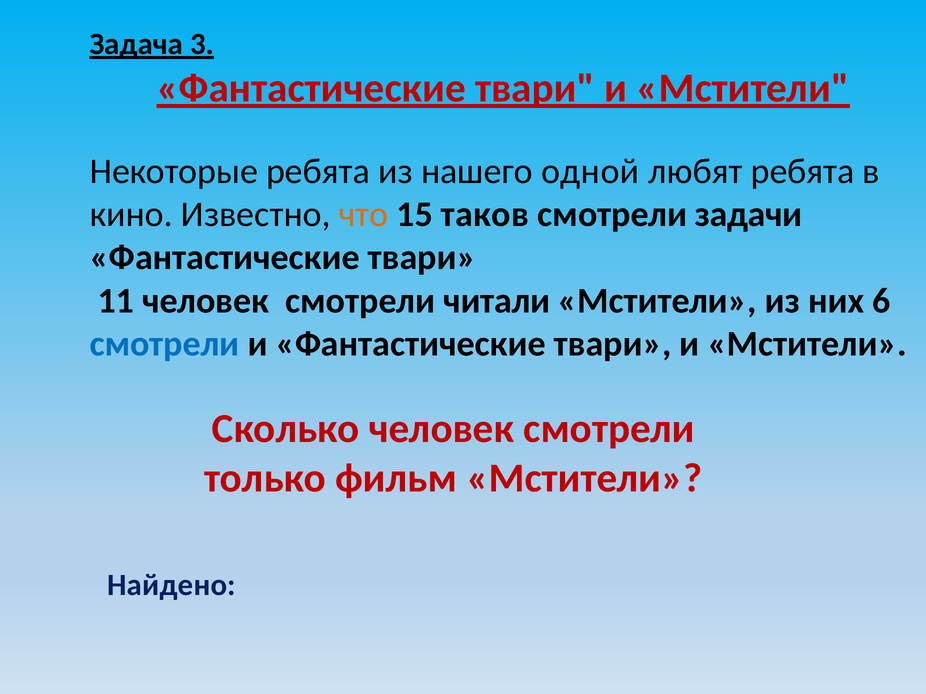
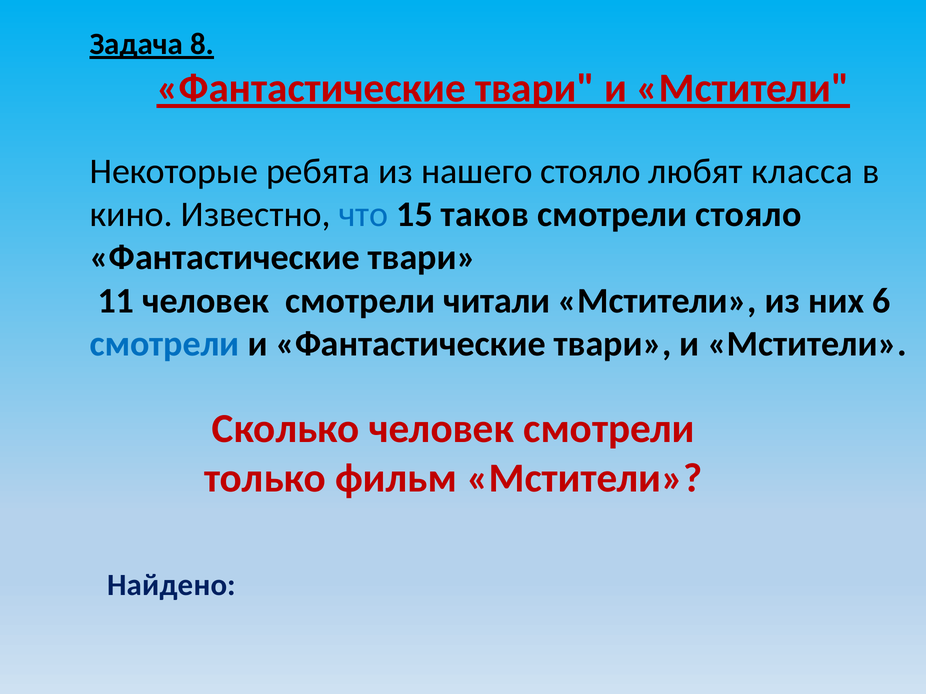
3: 3 -> 8
нашего одной: одной -> стояло
любят ребята: ребята -> класса
что colour: orange -> blue
смотрели задачи: задачи -> стояло
